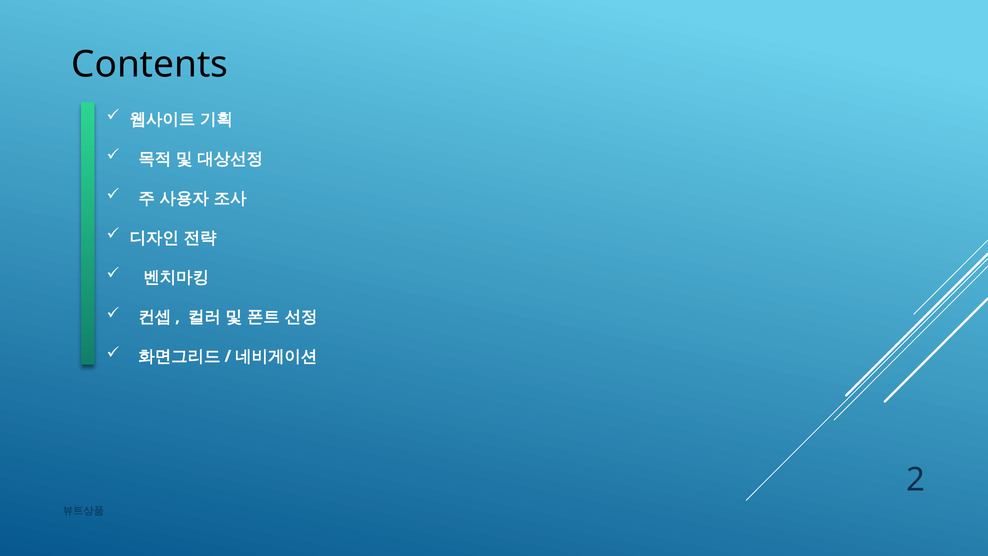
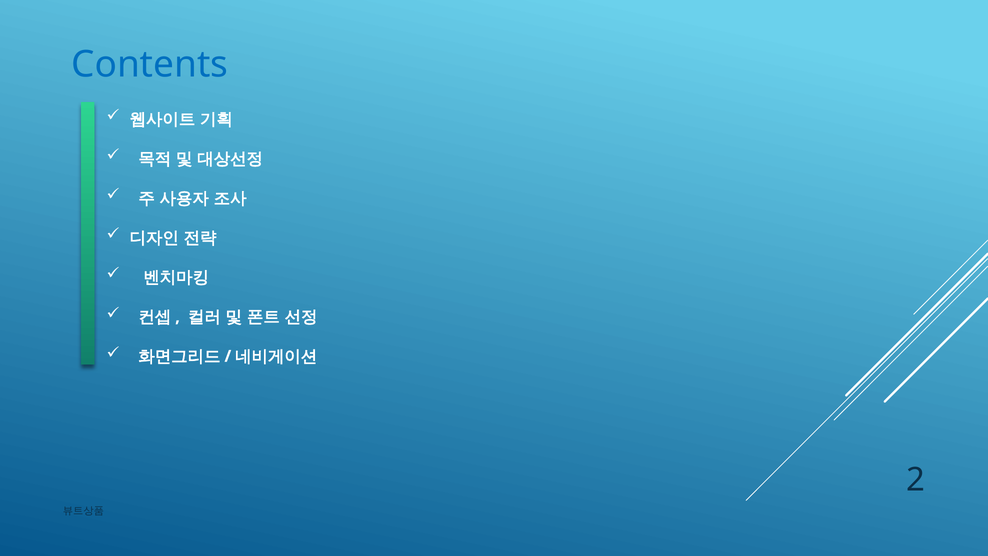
Contents colour: black -> blue
